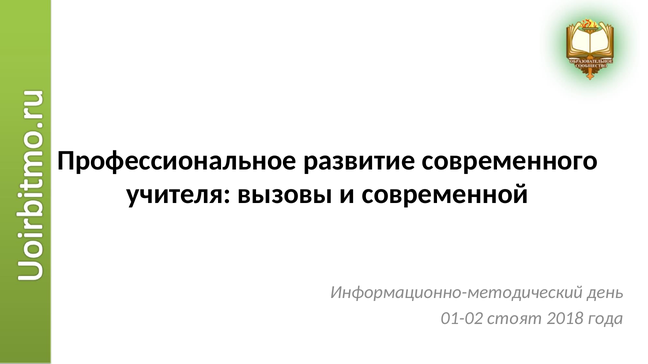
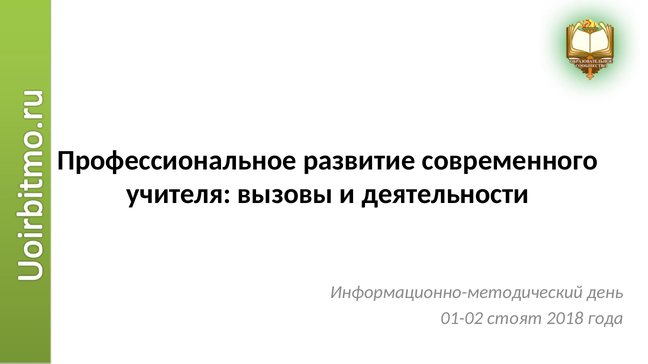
современной: современной -> деятельности
